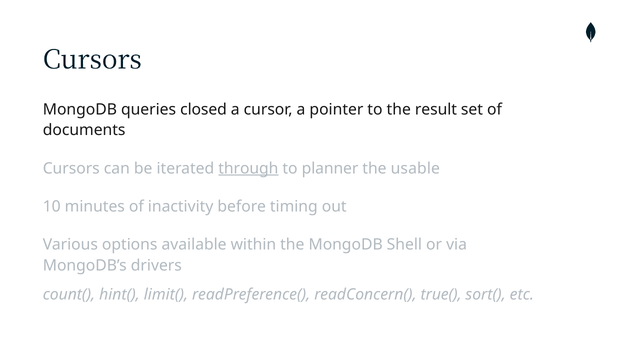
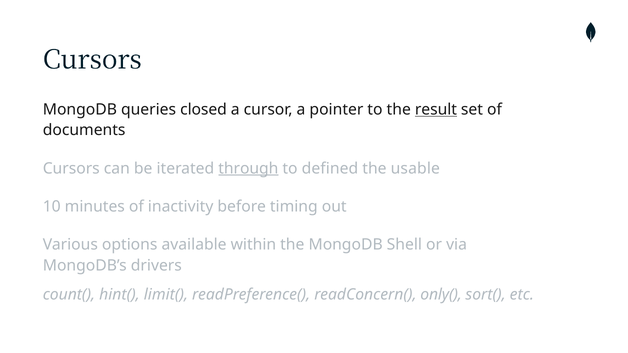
result underline: none -> present
planner: planner -> defined
true(: true( -> only(
